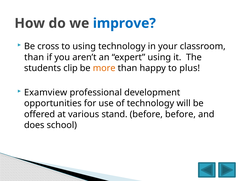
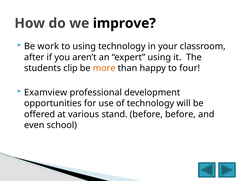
improve colour: blue -> black
cross: cross -> work
than at (34, 57): than -> after
plus: plus -> four
does: does -> even
